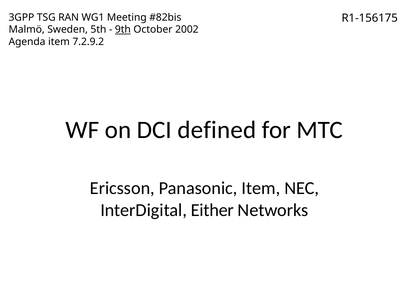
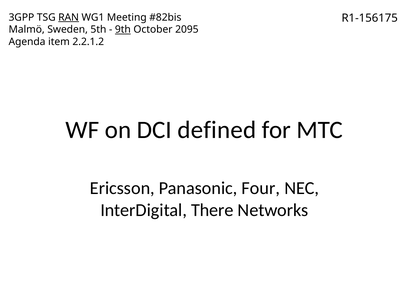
RAN underline: none -> present
2002: 2002 -> 2095
7.2.9.2: 7.2.9.2 -> 2.2.1.2
Panasonic Item: Item -> Four
Either: Either -> There
